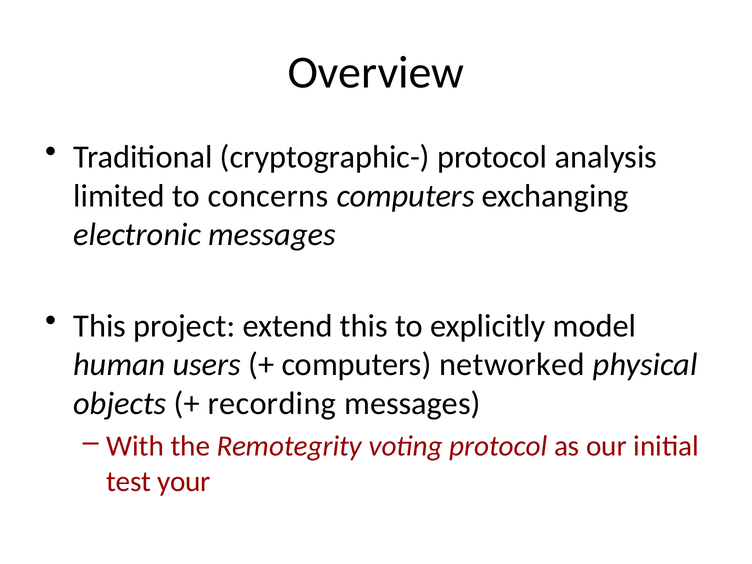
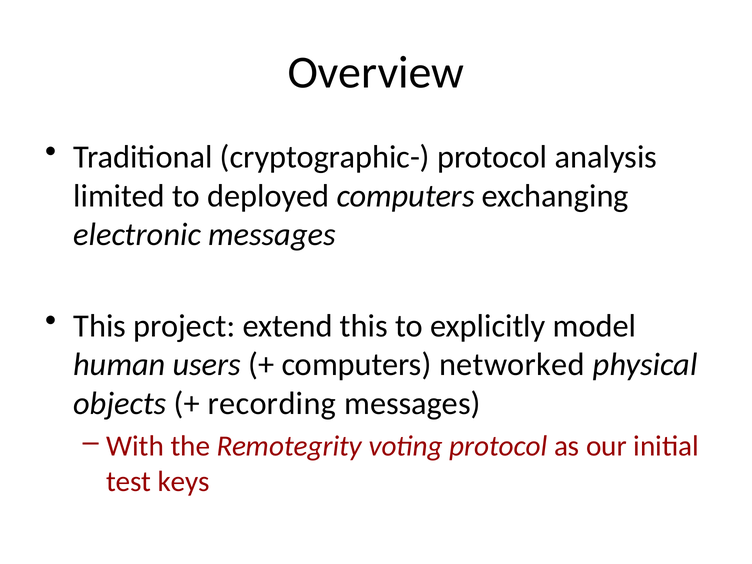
concerns: concerns -> deployed
your: your -> keys
